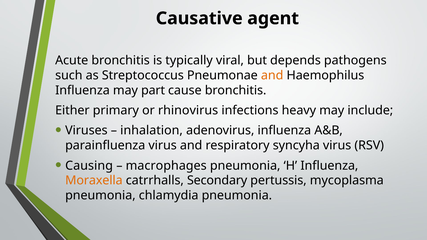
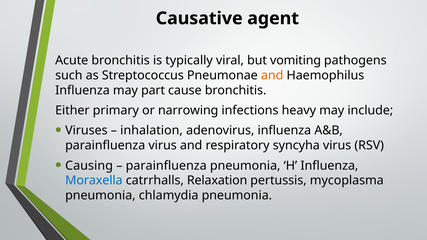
depends: depends -> vomiting
rhinovirus: rhinovirus -> narrowing
macrophages at (166, 166): macrophages -> parainfluenza
Moraxella colour: orange -> blue
Secondary: Secondary -> Relaxation
